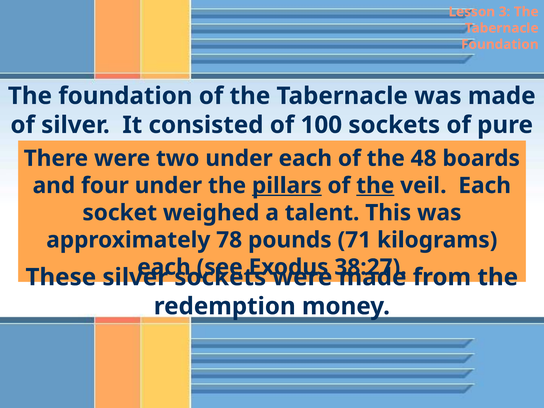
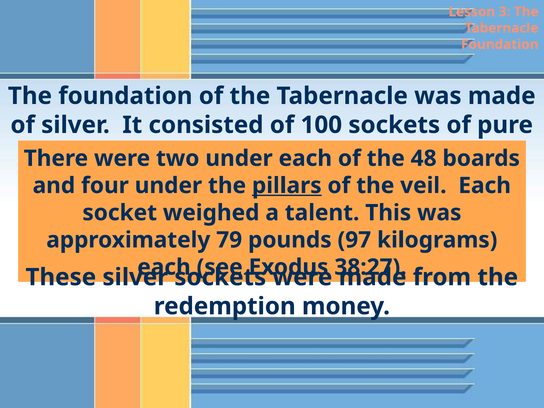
the at (375, 186) underline: present -> none
78: 78 -> 79
71: 71 -> 97
